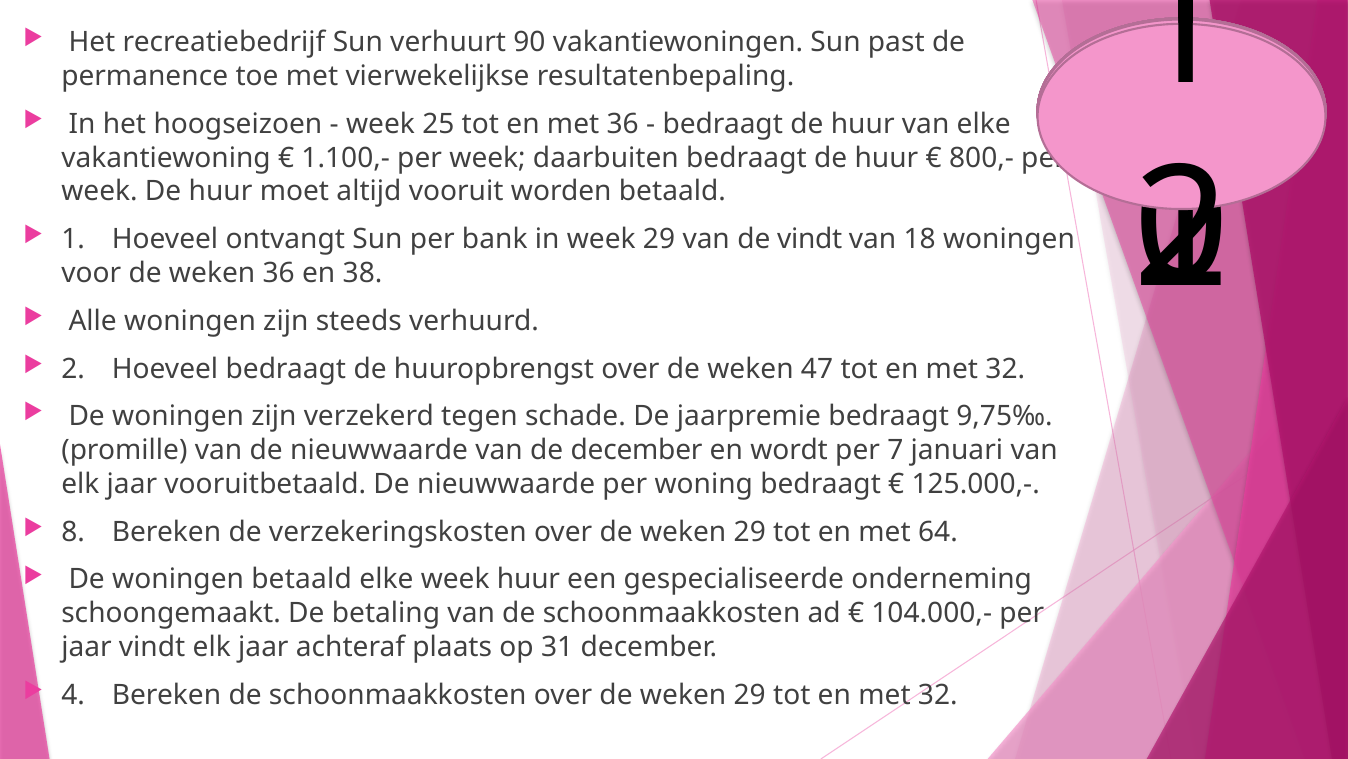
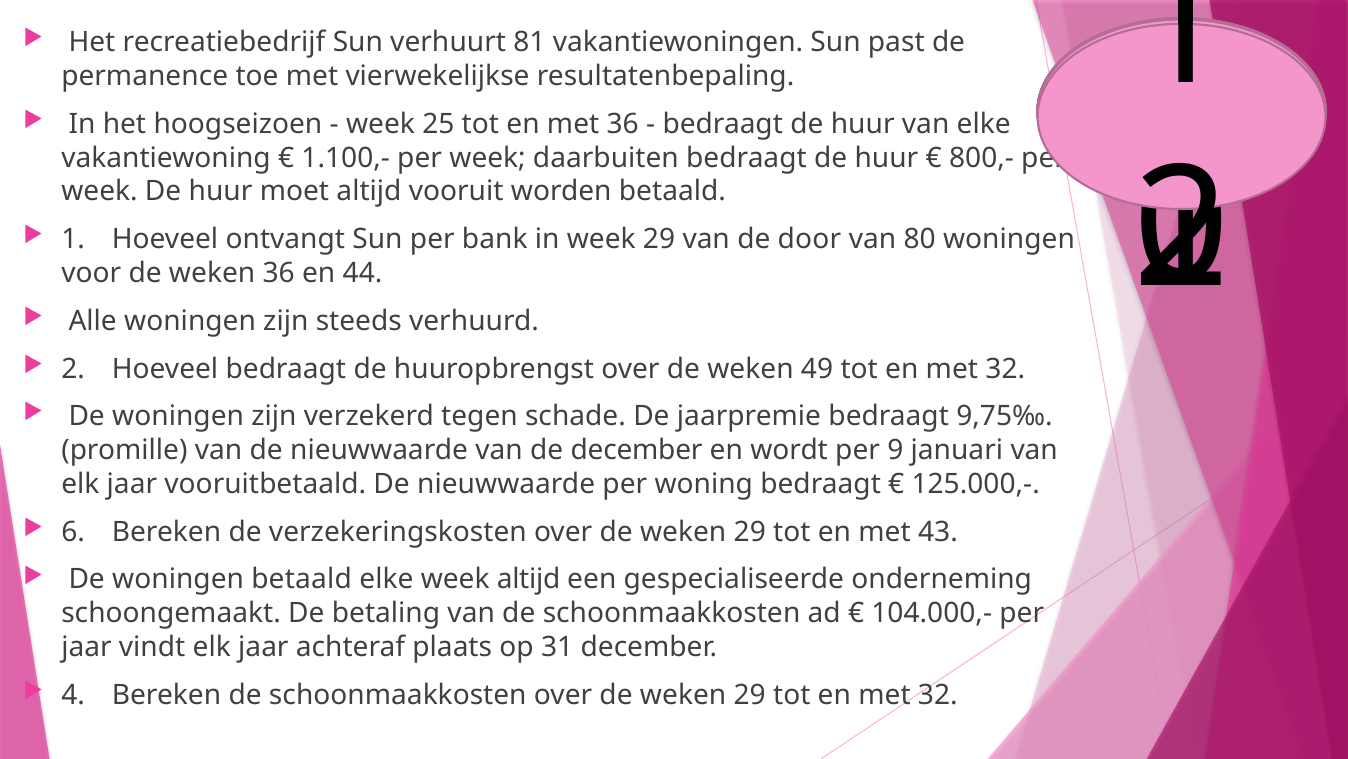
90: 90 -> 81
de vindt: vindt -> door
18: 18 -> 80
38: 38 -> 44
47: 47 -> 49
7: 7 -> 9
8: 8 -> 6
64: 64 -> 43
week huur: huur -> altijd
